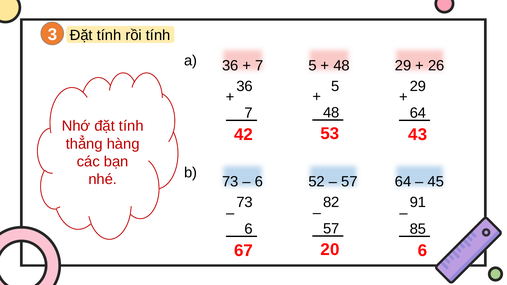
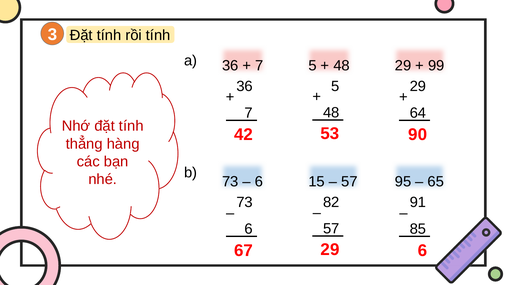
26: 26 -> 99
43: 43 -> 90
52: 52 -> 15
57 64: 64 -> 95
45: 45 -> 65
67 20: 20 -> 29
